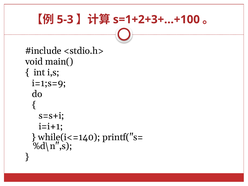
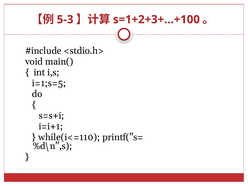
i=1;s=9: i=1;s=9 -> i=1;s=5
while(i<=140: while(i<=140 -> while(i<=110
